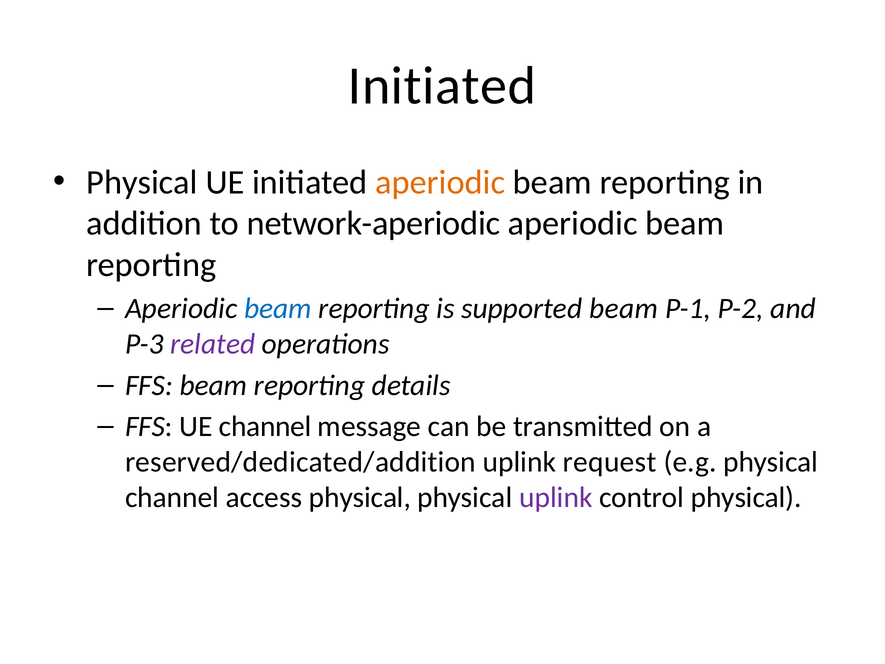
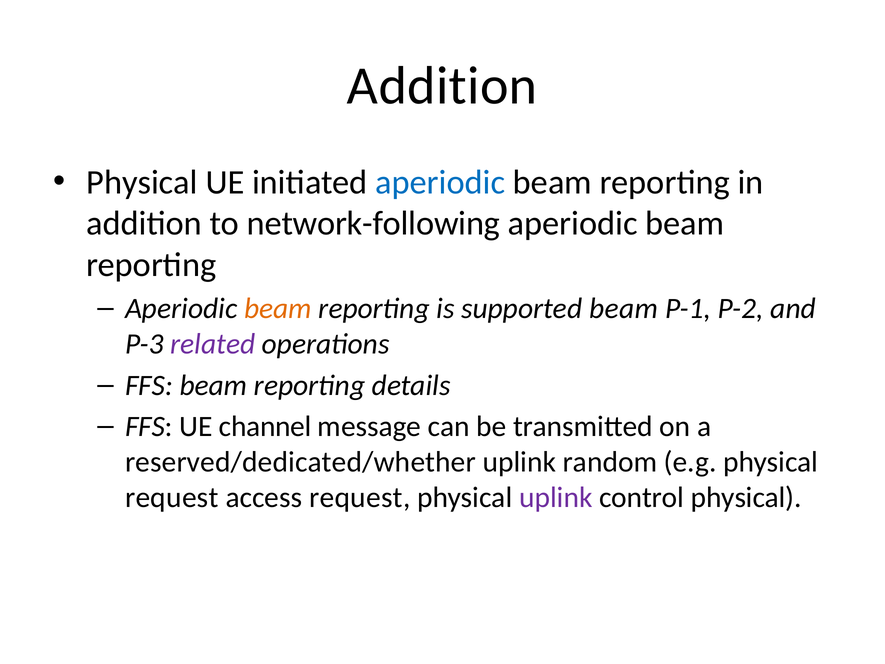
Initiated at (442, 86): Initiated -> Addition
aperiodic at (440, 182) colour: orange -> blue
network-aperiodic: network-aperiodic -> network-following
beam at (278, 309) colour: blue -> orange
reserved/dedicated/addition: reserved/dedicated/addition -> reserved/dedicated/whether
request: request -> random
channel at (172, 497): channel -> request
access physical: physical -> request
